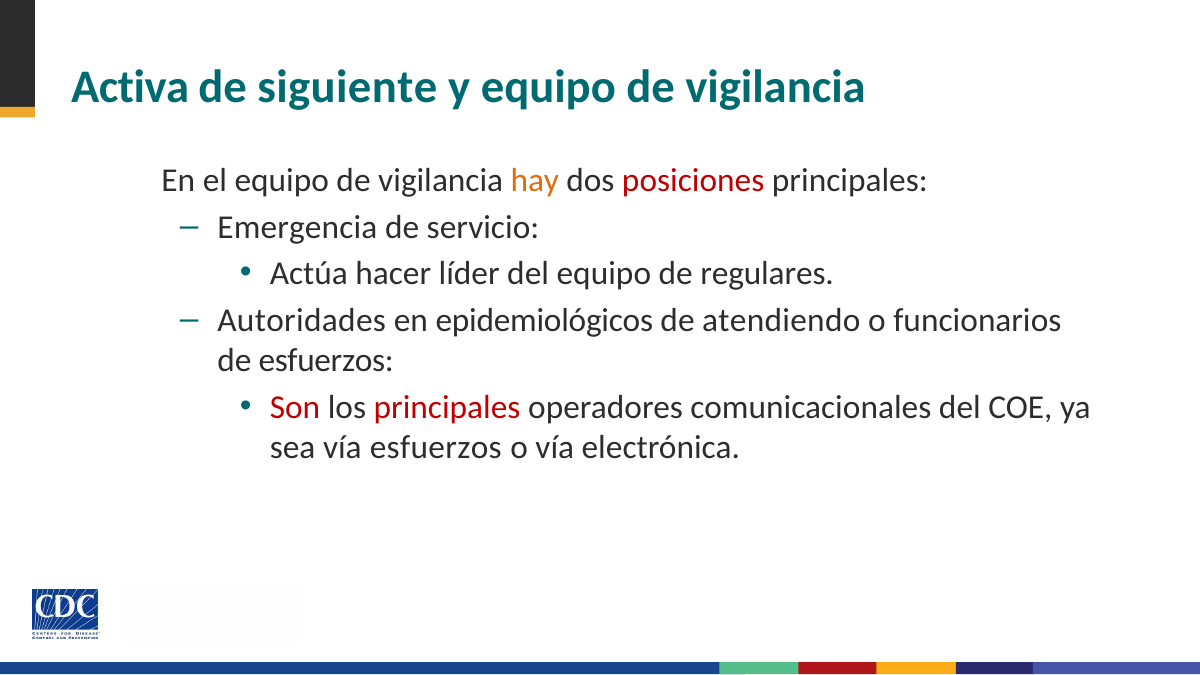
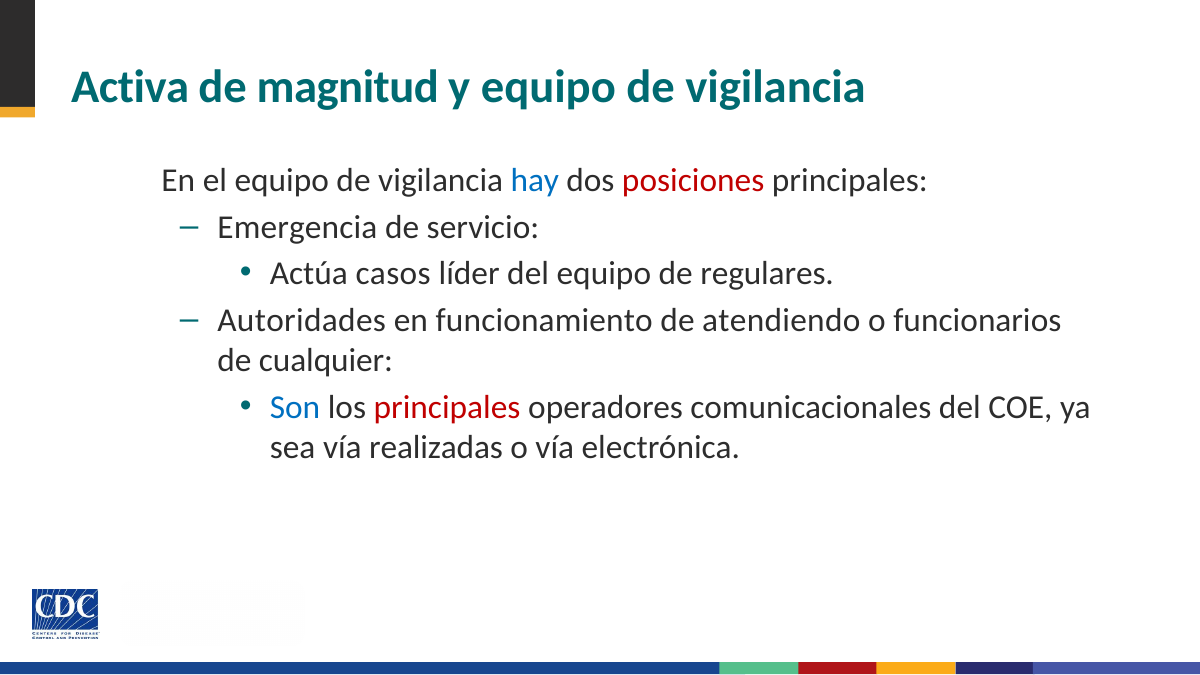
siguiente: siguiente -> magnitud
hay colour: orange -> blue
hacer: hacer -> casos
epidemiológicos: epidemiológicos -> funcionamiento
de esfuerzos: esfuerzos -> cualquier
Son colour: red -> blue
vía esfuerzos: esfuerzos -> realizadas
